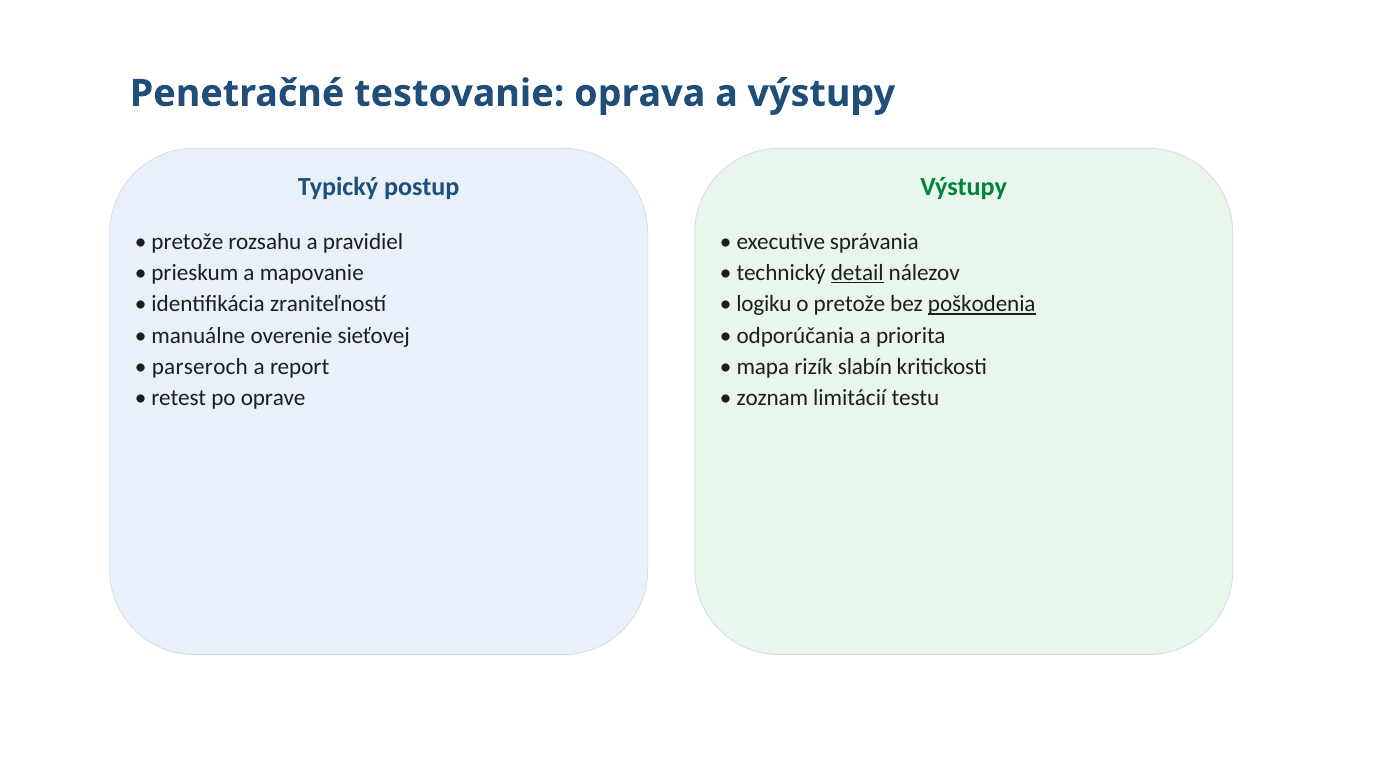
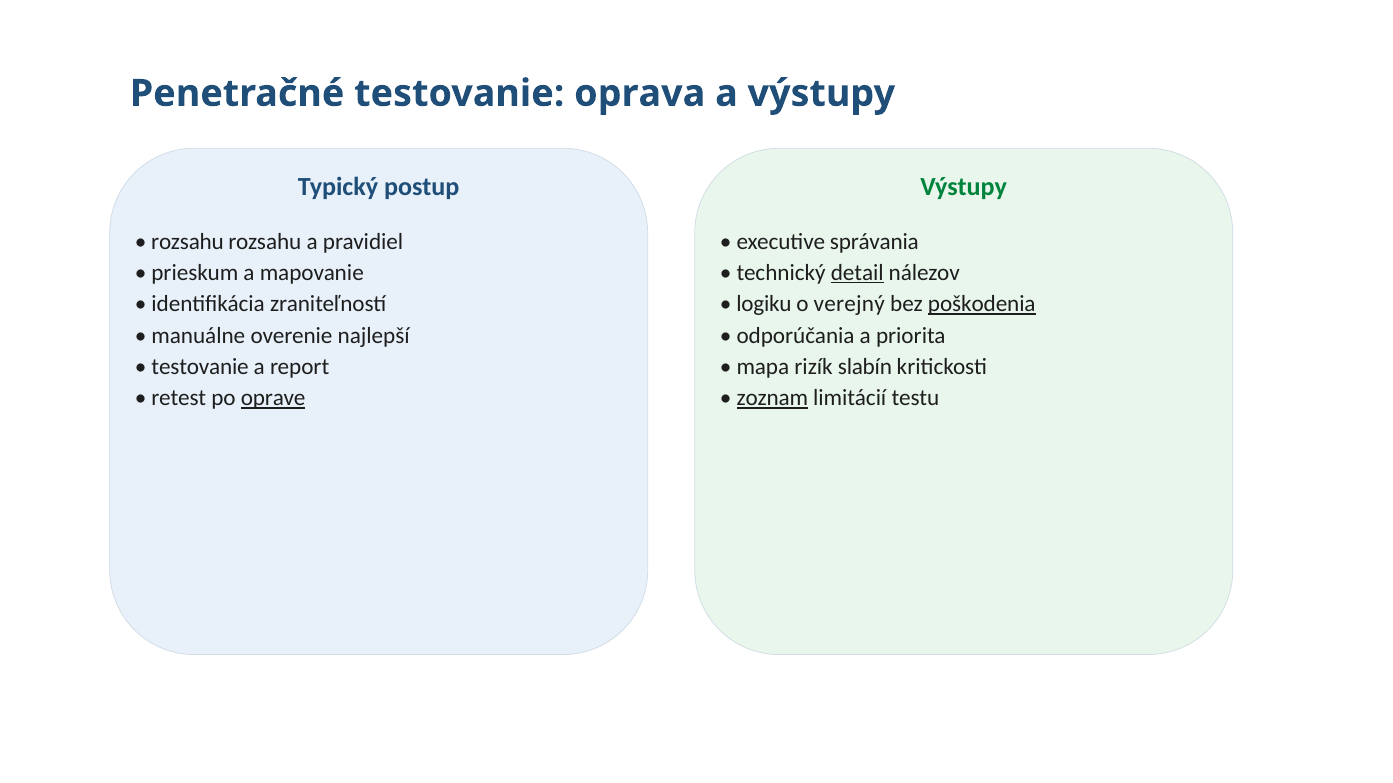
pretože at (187, 242): pretože -> rozsahu
o pretože: pretože -> verejný
sieťovej: sieťovej -> najlepší
parseroch at (200, 367): parseroch -> testovanie
oprave underline: none -> present
zoznam underline: none -> present
